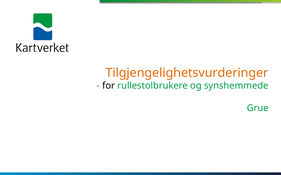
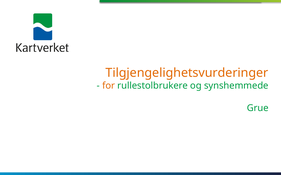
for colour: black -> orange
